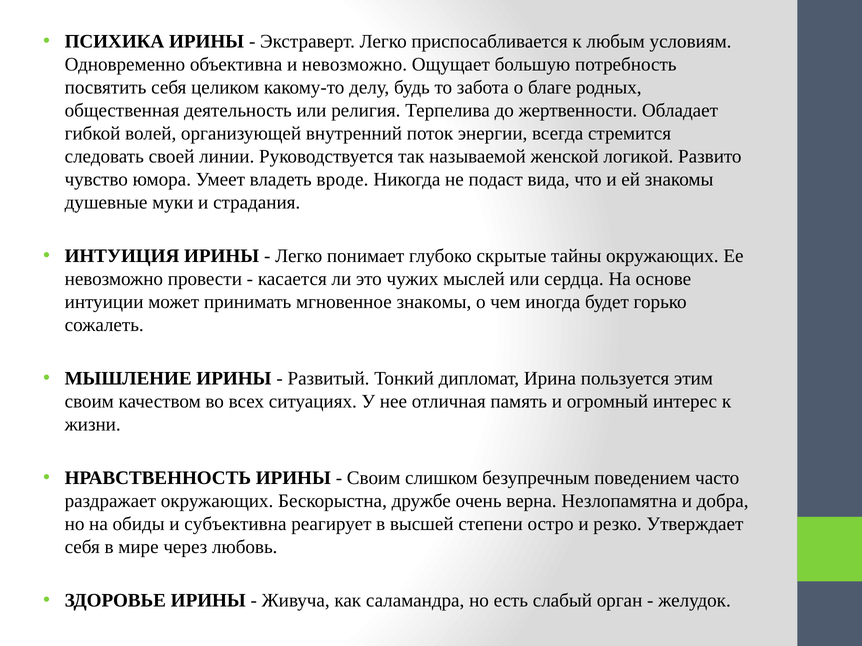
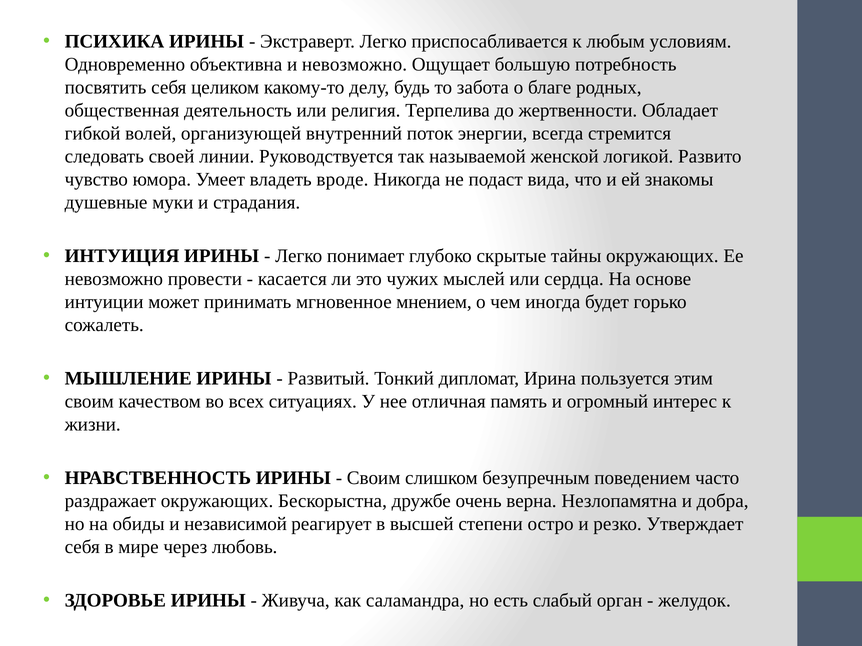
мгновенное знакомы: знакомы -> мнением
субъективна: субъективна -> независимой
